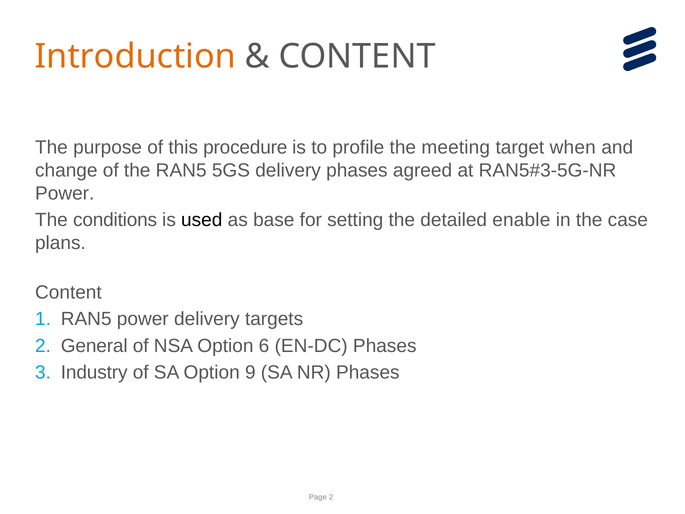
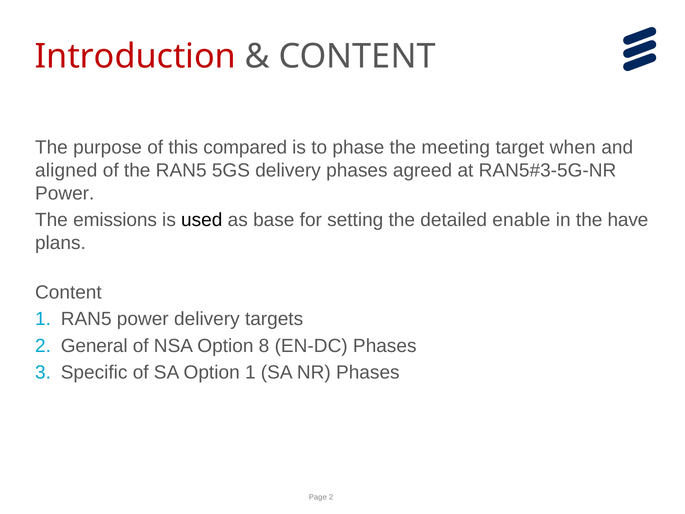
Introduction colour: orange -> red
procedure: procedure -> compared
profile: profile -> phase
change: change -> aligned
conditions: conditions -> emissions
case: case -> have
6: 6 -> 8
Industry: Industry -> Specific
Option 9: 9 -> 1
